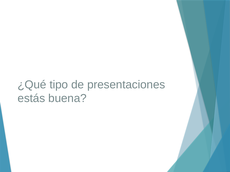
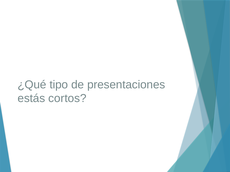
buena: buena -> cortos
